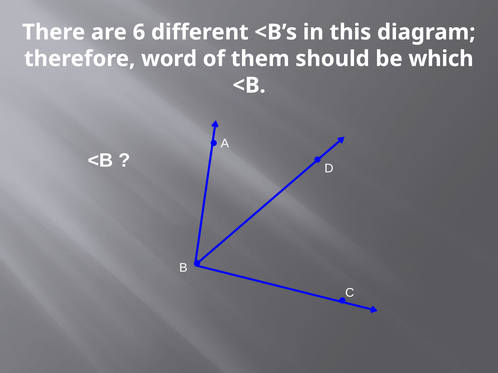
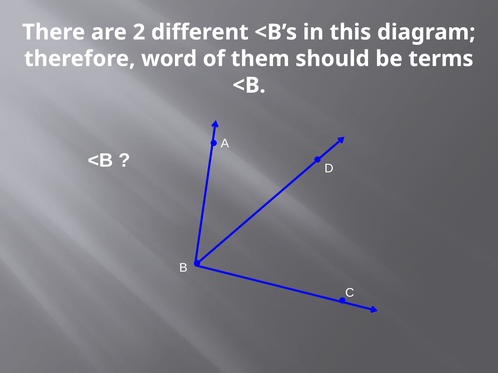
6: 6 -> 2
which: which -> terms
